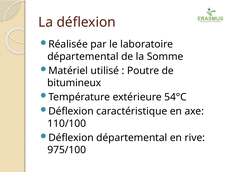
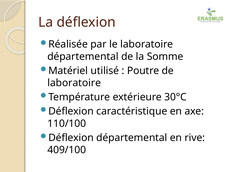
bitumineux at (74, 83): bitumineux -> laboratoire
54°C: 54°C -> 30°C
975/100: 975/100 -> 409/100
